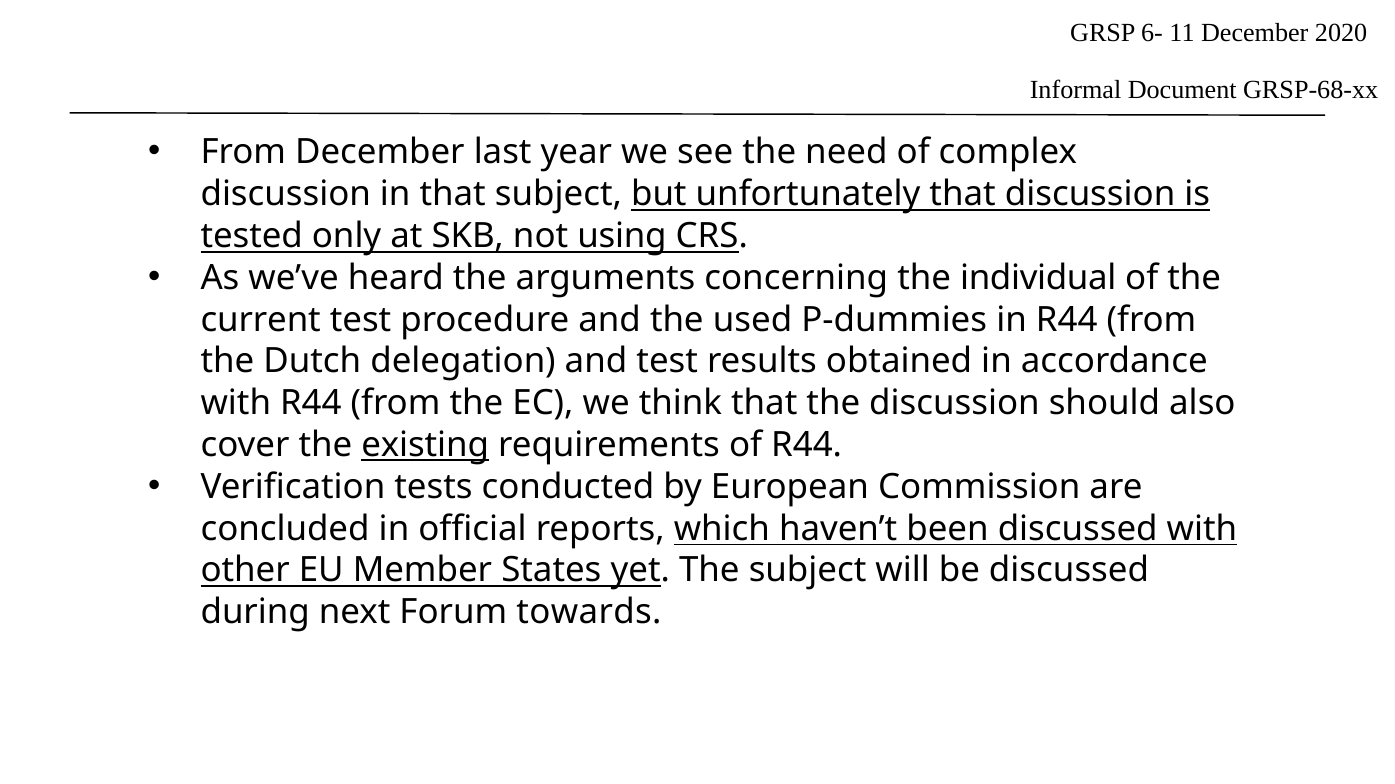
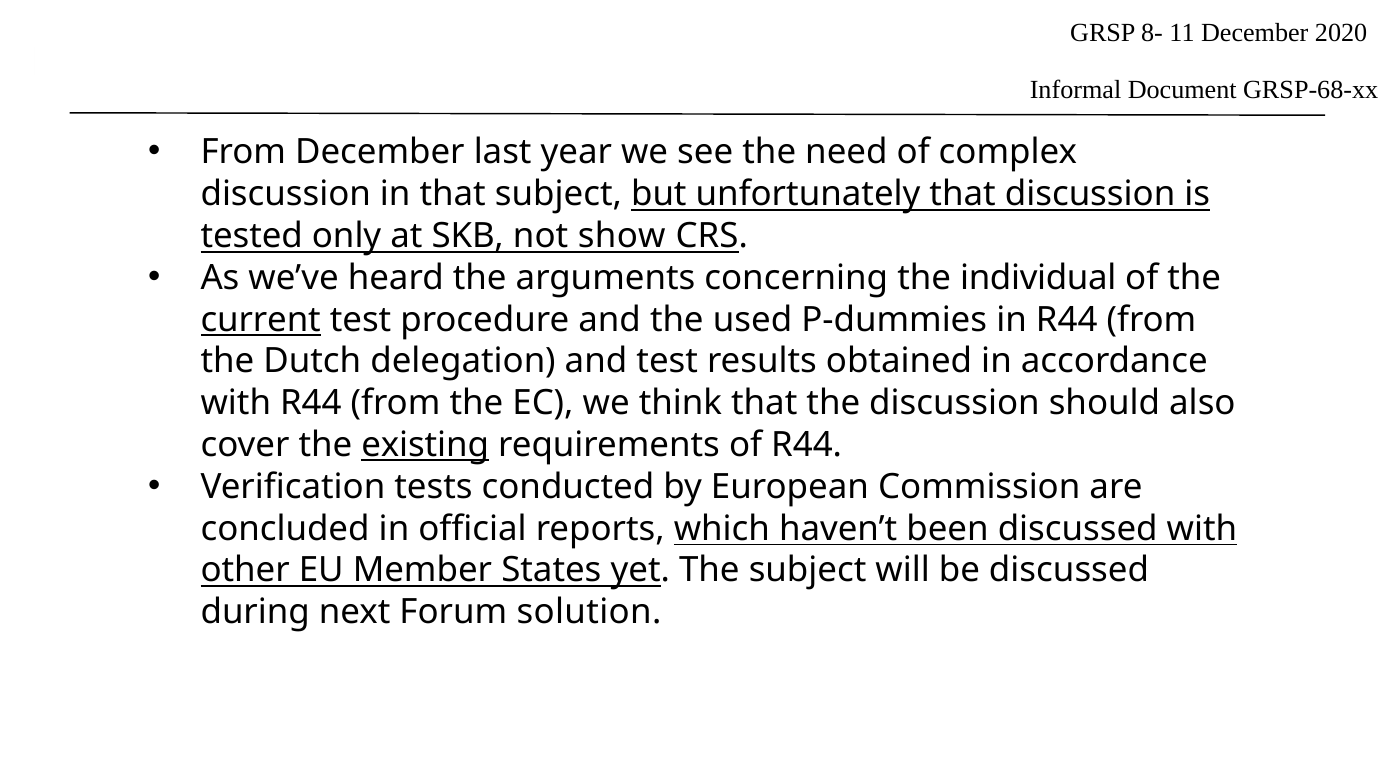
6-: 6- -> 8-
using: using -> show
current underline: none -> present
towards: towards -> solution
